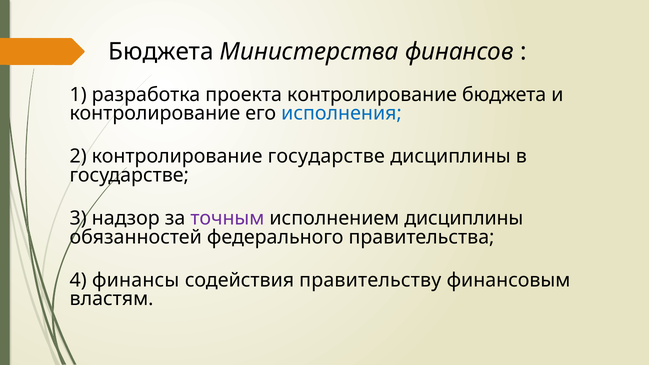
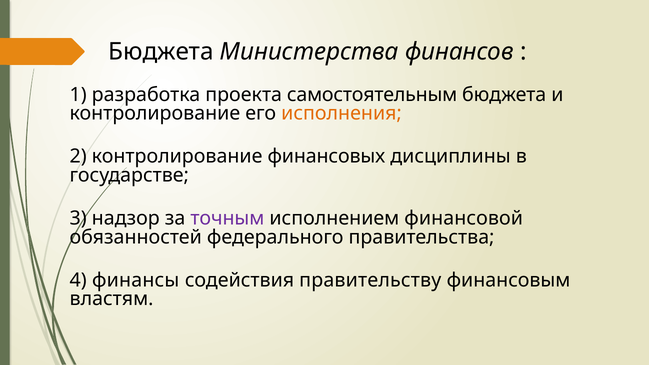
проекта контролирование: контролирование -> самостоятельным
исполнения colour: blue -> orange
контролирование государстве: государстве -> финансовых
исполнением дисциплины: дисциплины -> финансовой
